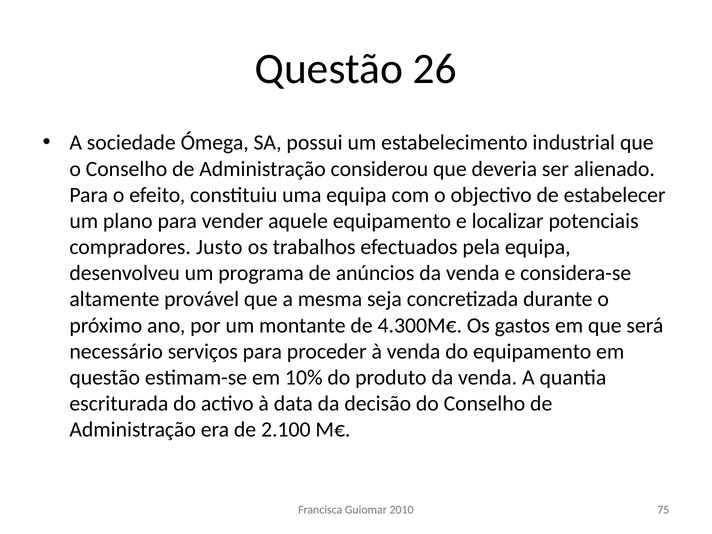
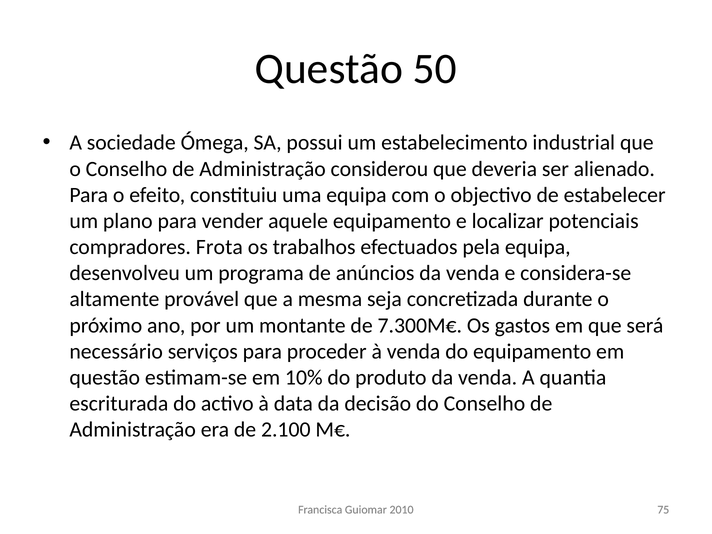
26: 26 -> 50
Justo: Justo -> Frota
4.300M€: 4.300M€ -> 7.300M€
